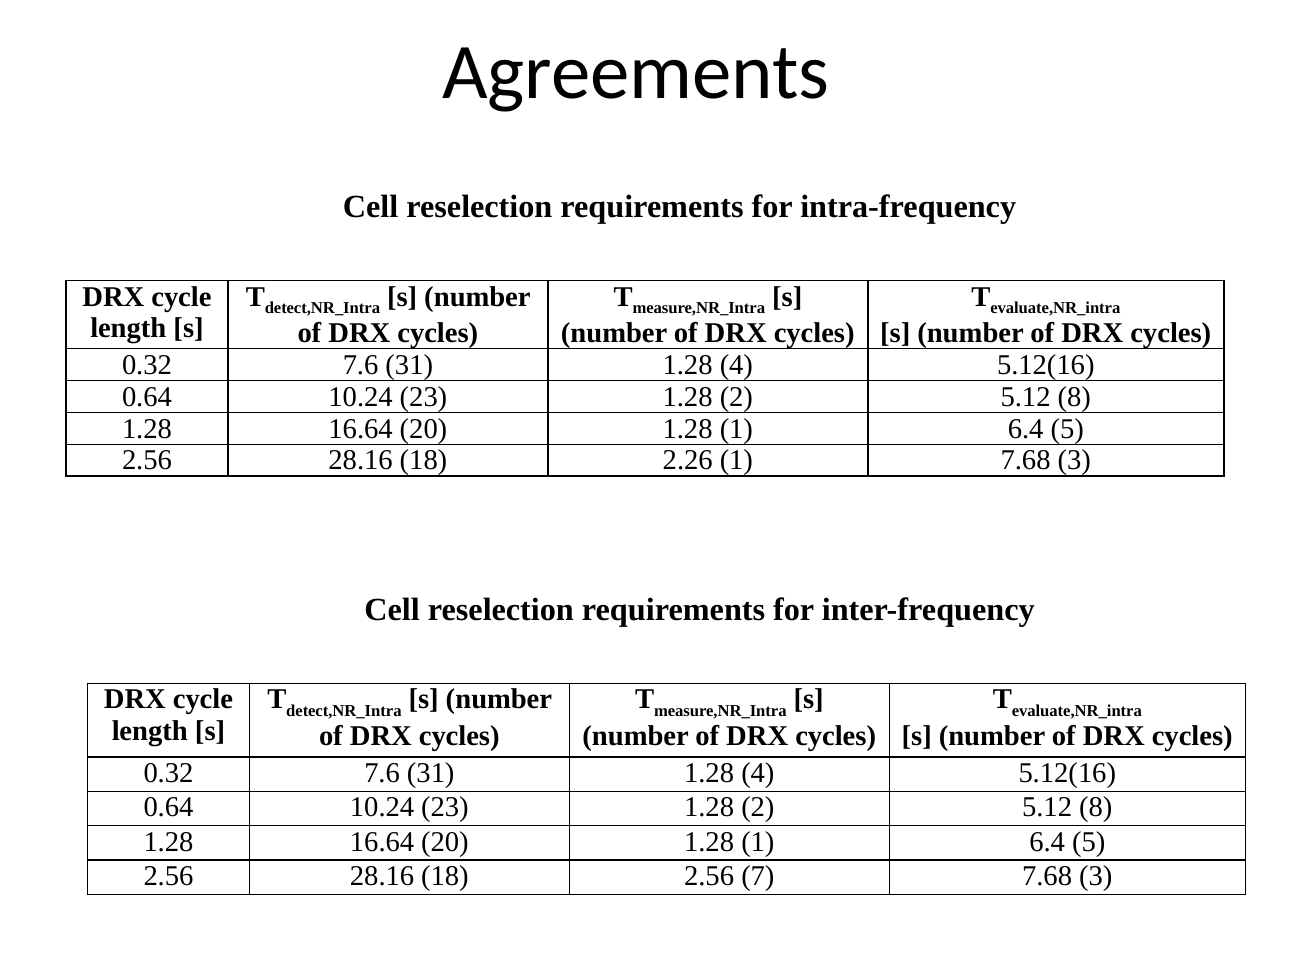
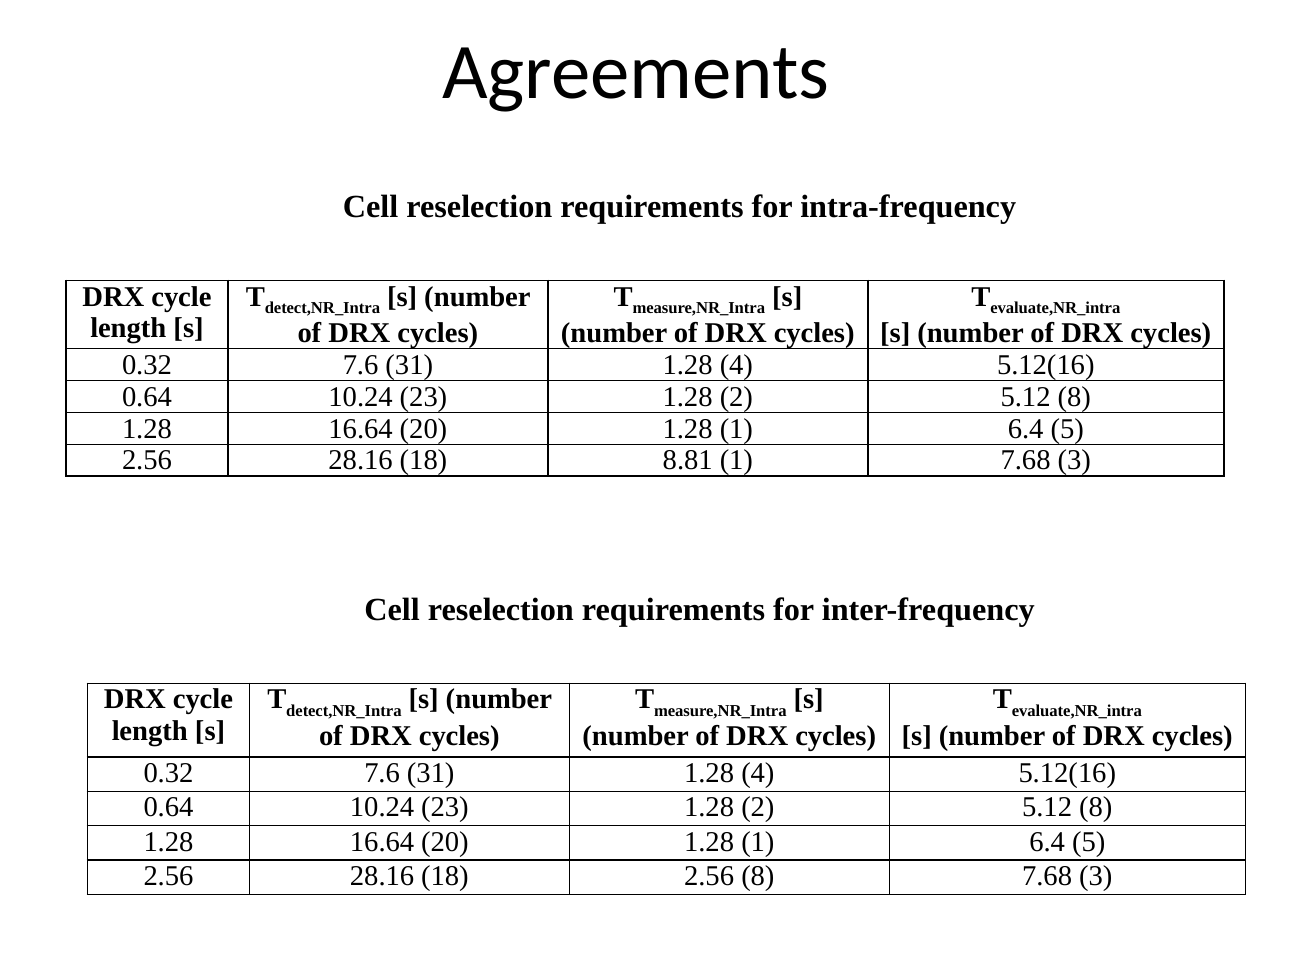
2.26: 2.26 -> 8.81
2.56 7: 7 -> 8
